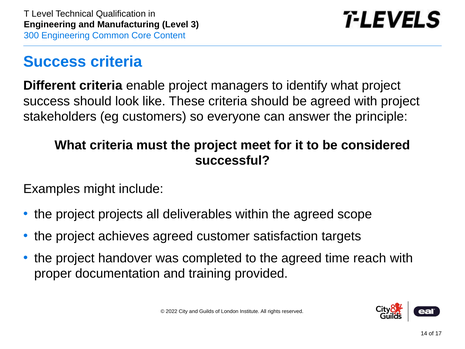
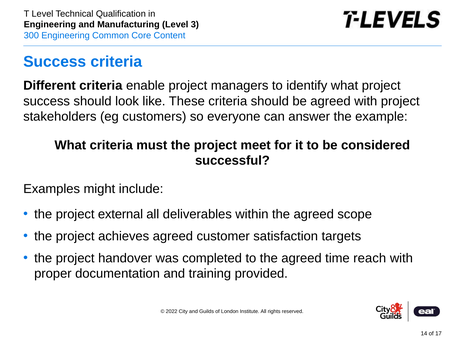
principle: principle -> example
projects: projects -> external
